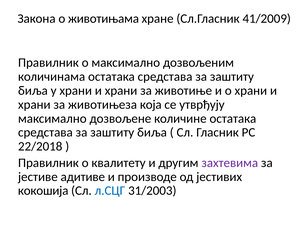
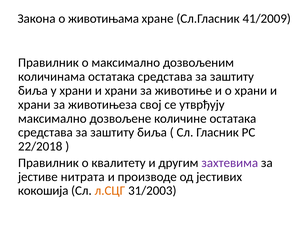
која: која -> свој
адитиве: адитиве -> нитрата
л.СЦГ colour: blue -> orange
